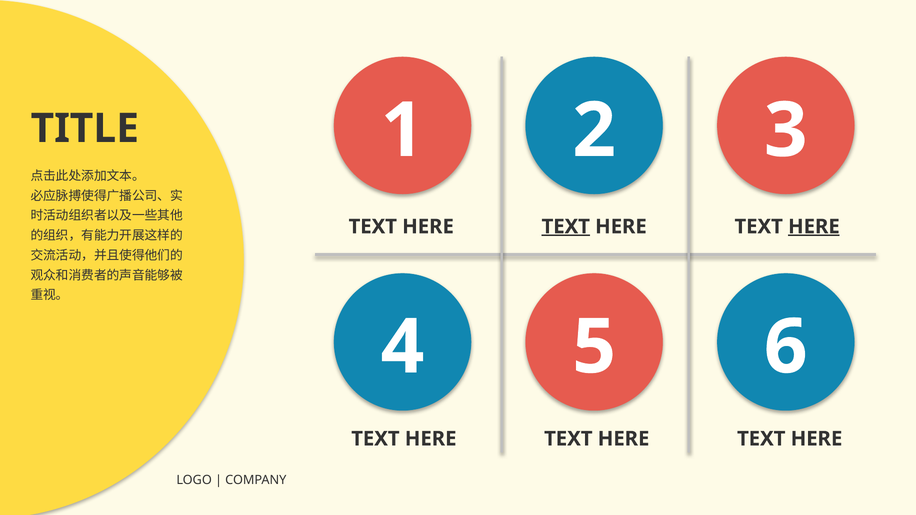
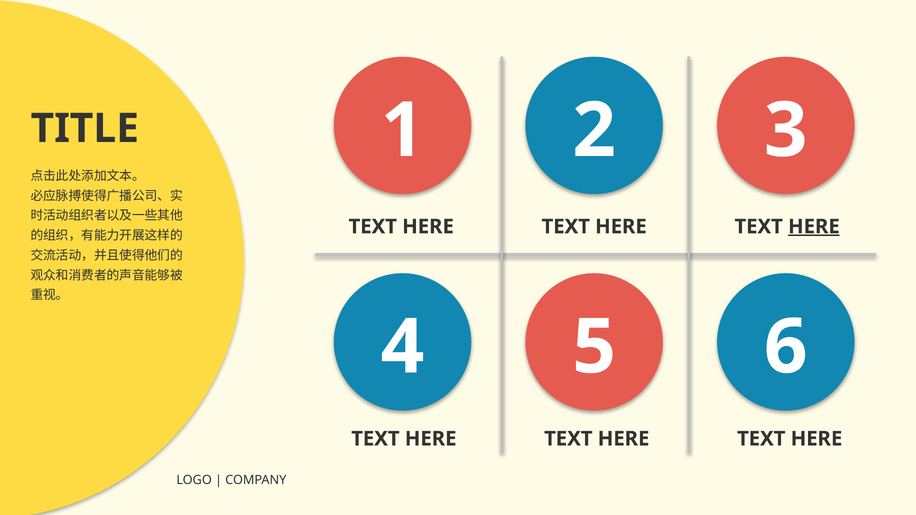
TEXT at (566, 227) underline: present -> none
